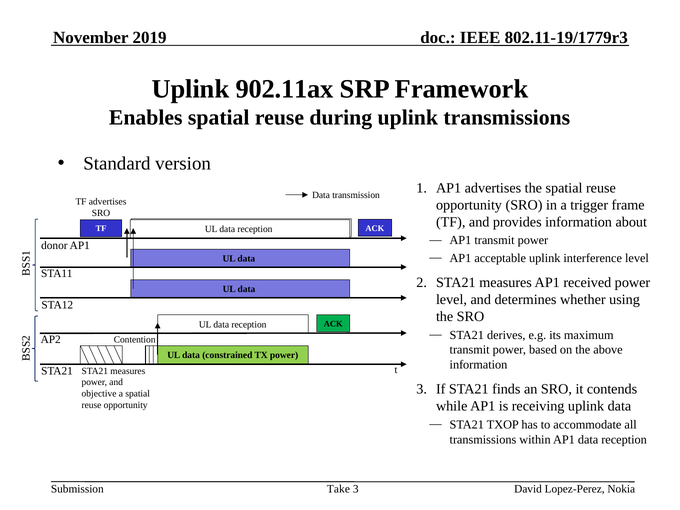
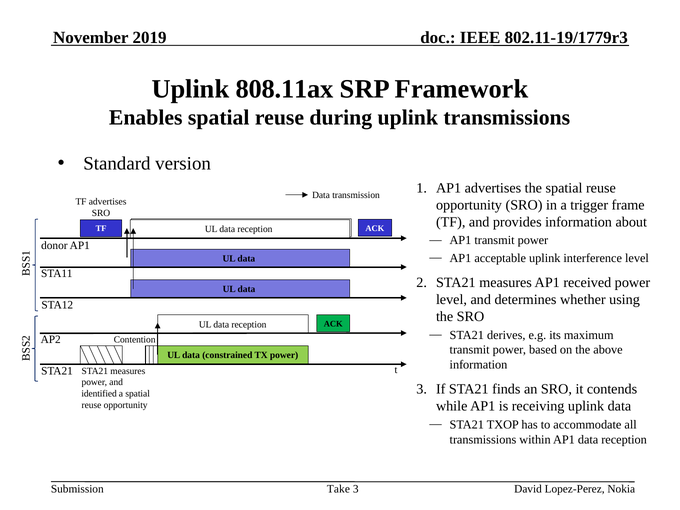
902.11ax: 902.11ax -> 808.11ax
objective: objective -> identified
